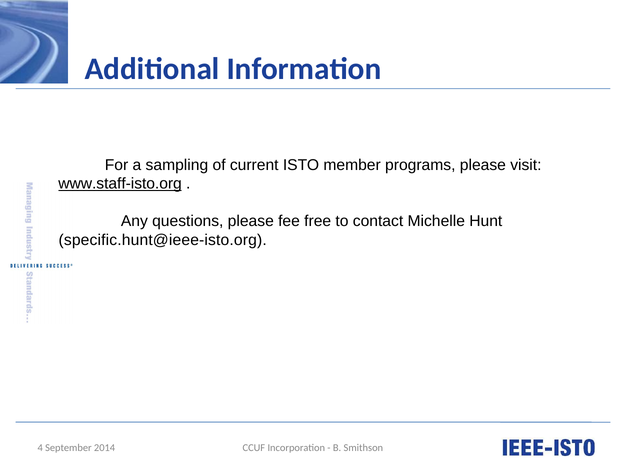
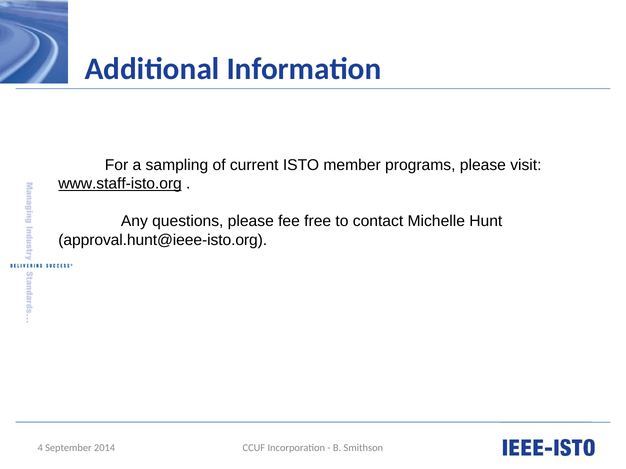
specific.hunt@ieee-isto.org: specific.hunt@ieee-isto.org -> approval.hunt@ieee-isto.org
